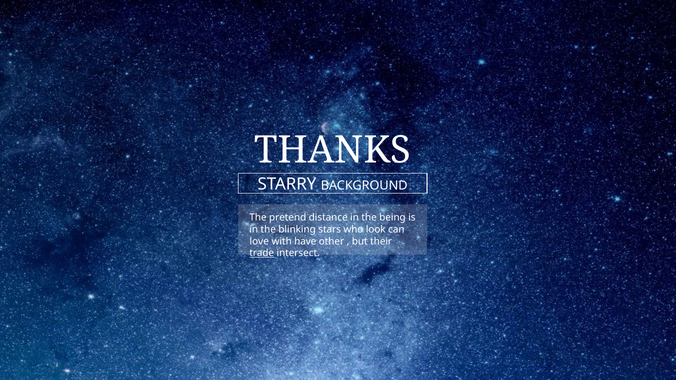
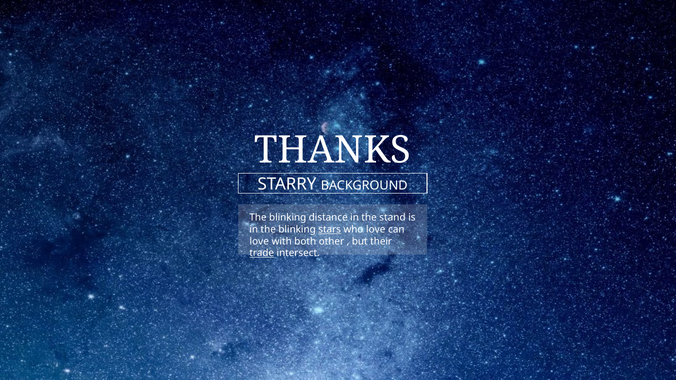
pretend at (288, 218): pretend -> blinking
being: being -> stand
stars underline: none -> present
who look: look -> love
have: have -> both
